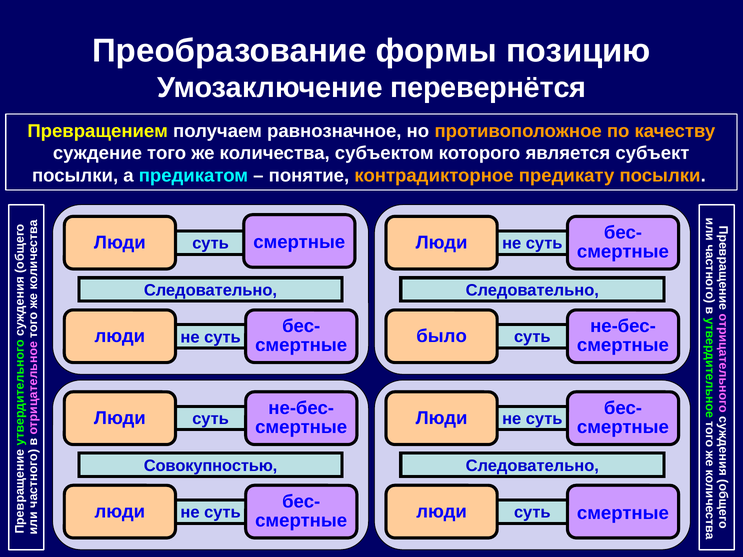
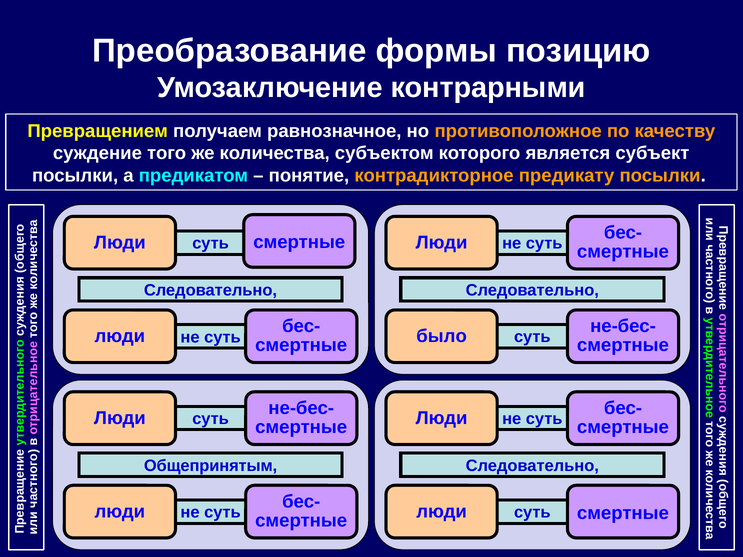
перевернётся: перевернётся -> контрарными
Совокупностью: Совокупностью -> Общепринятым
